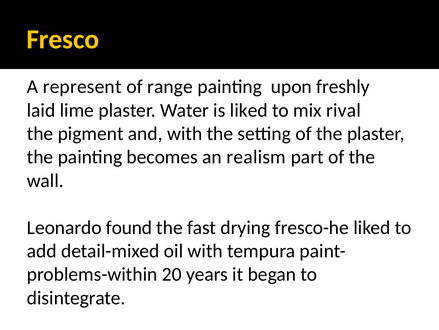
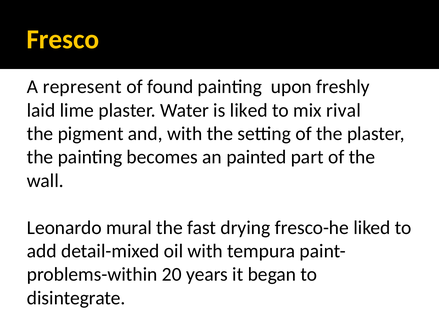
range: range -> found
realism: realism -> painted
found: found -> mural
